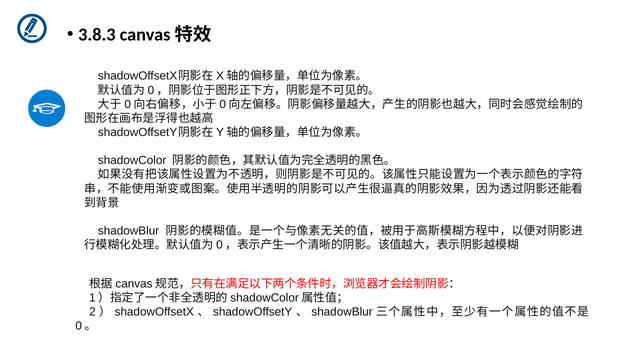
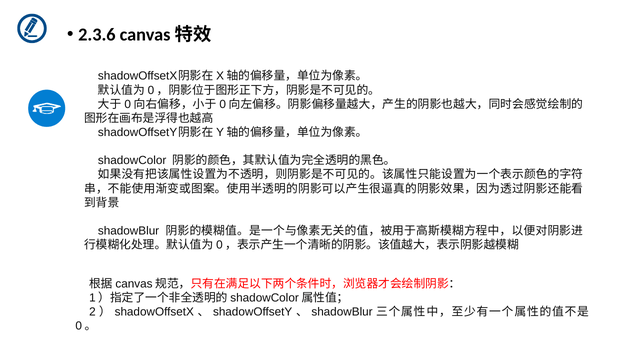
3.8.3: 3.8.3 -> 2.3.6
